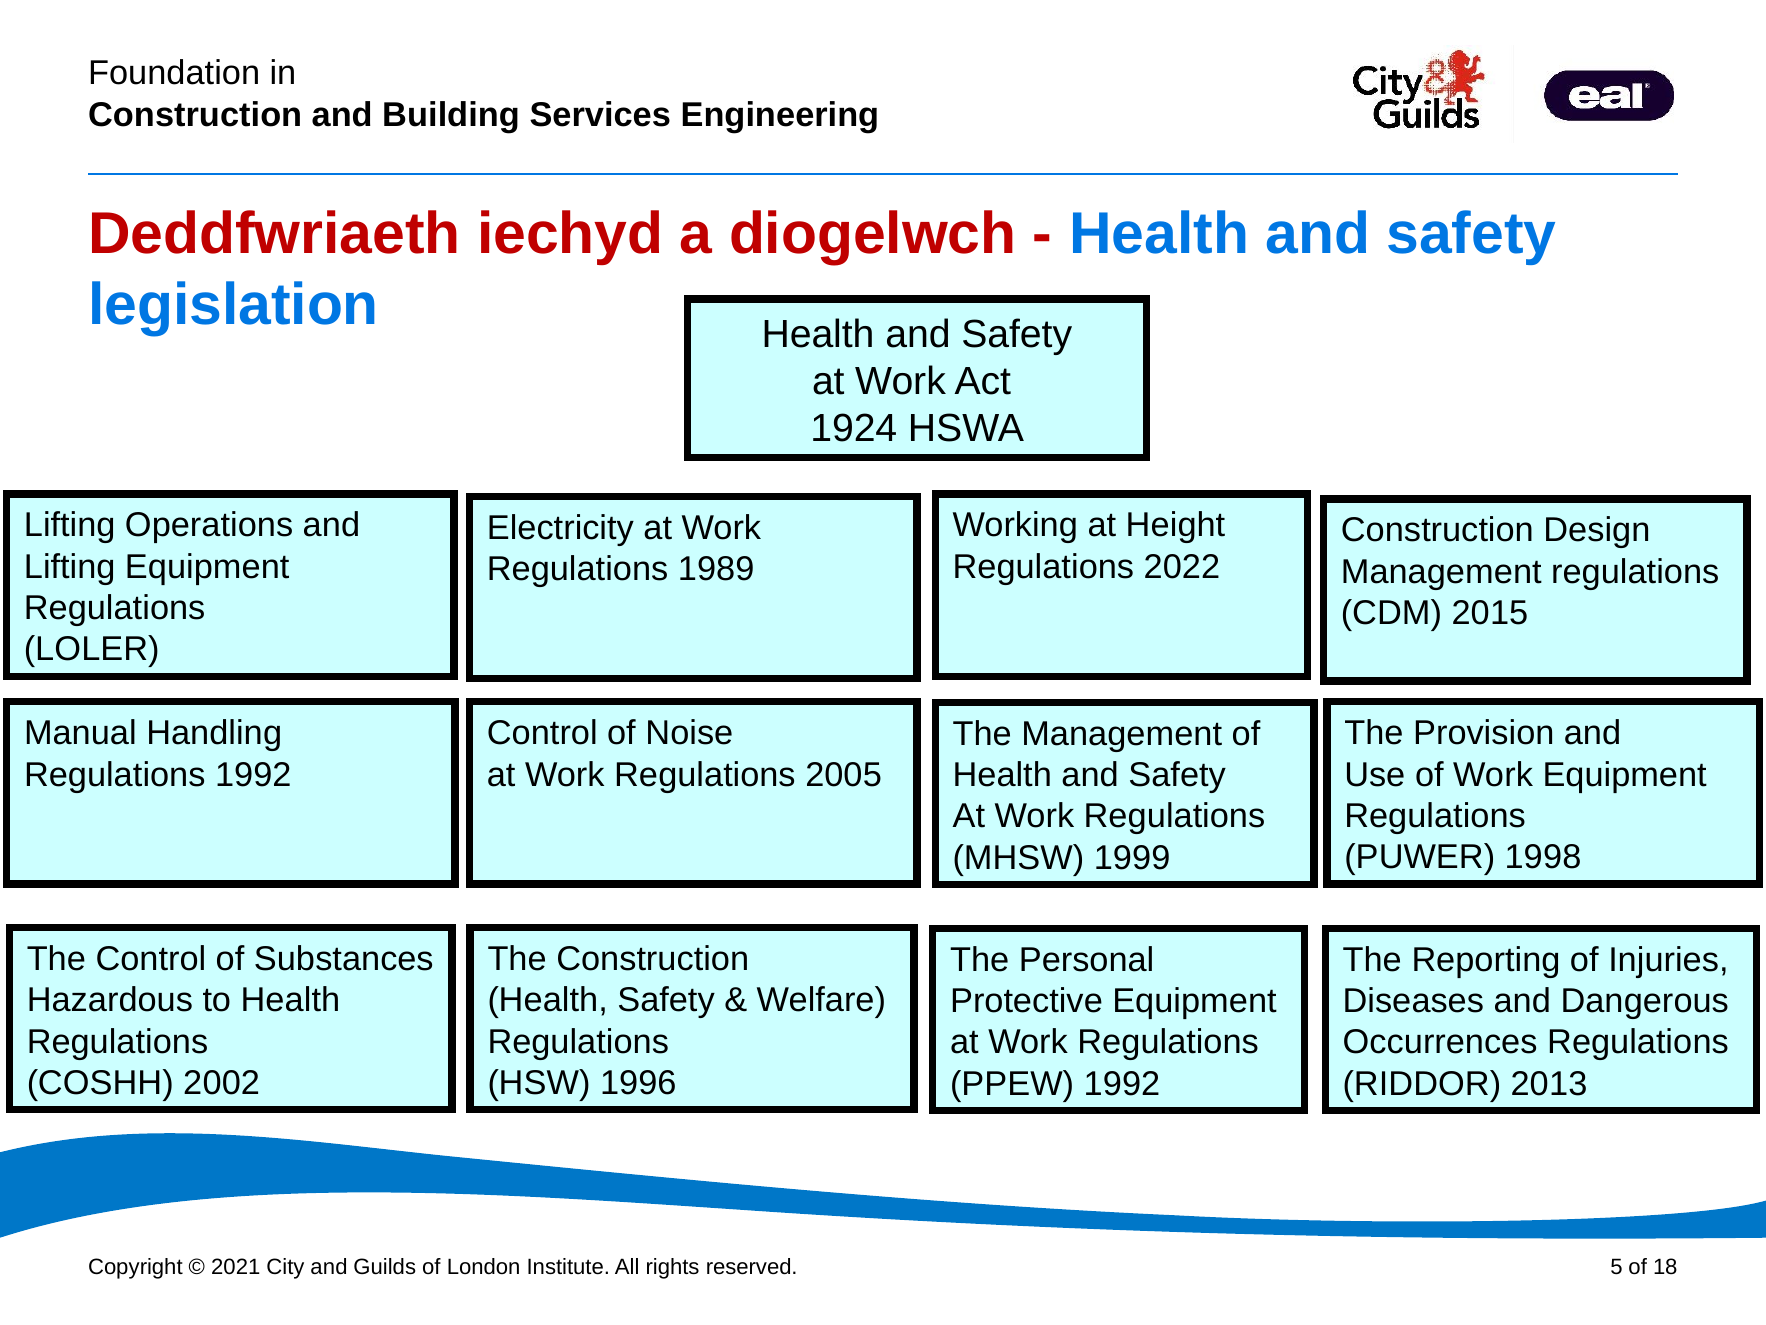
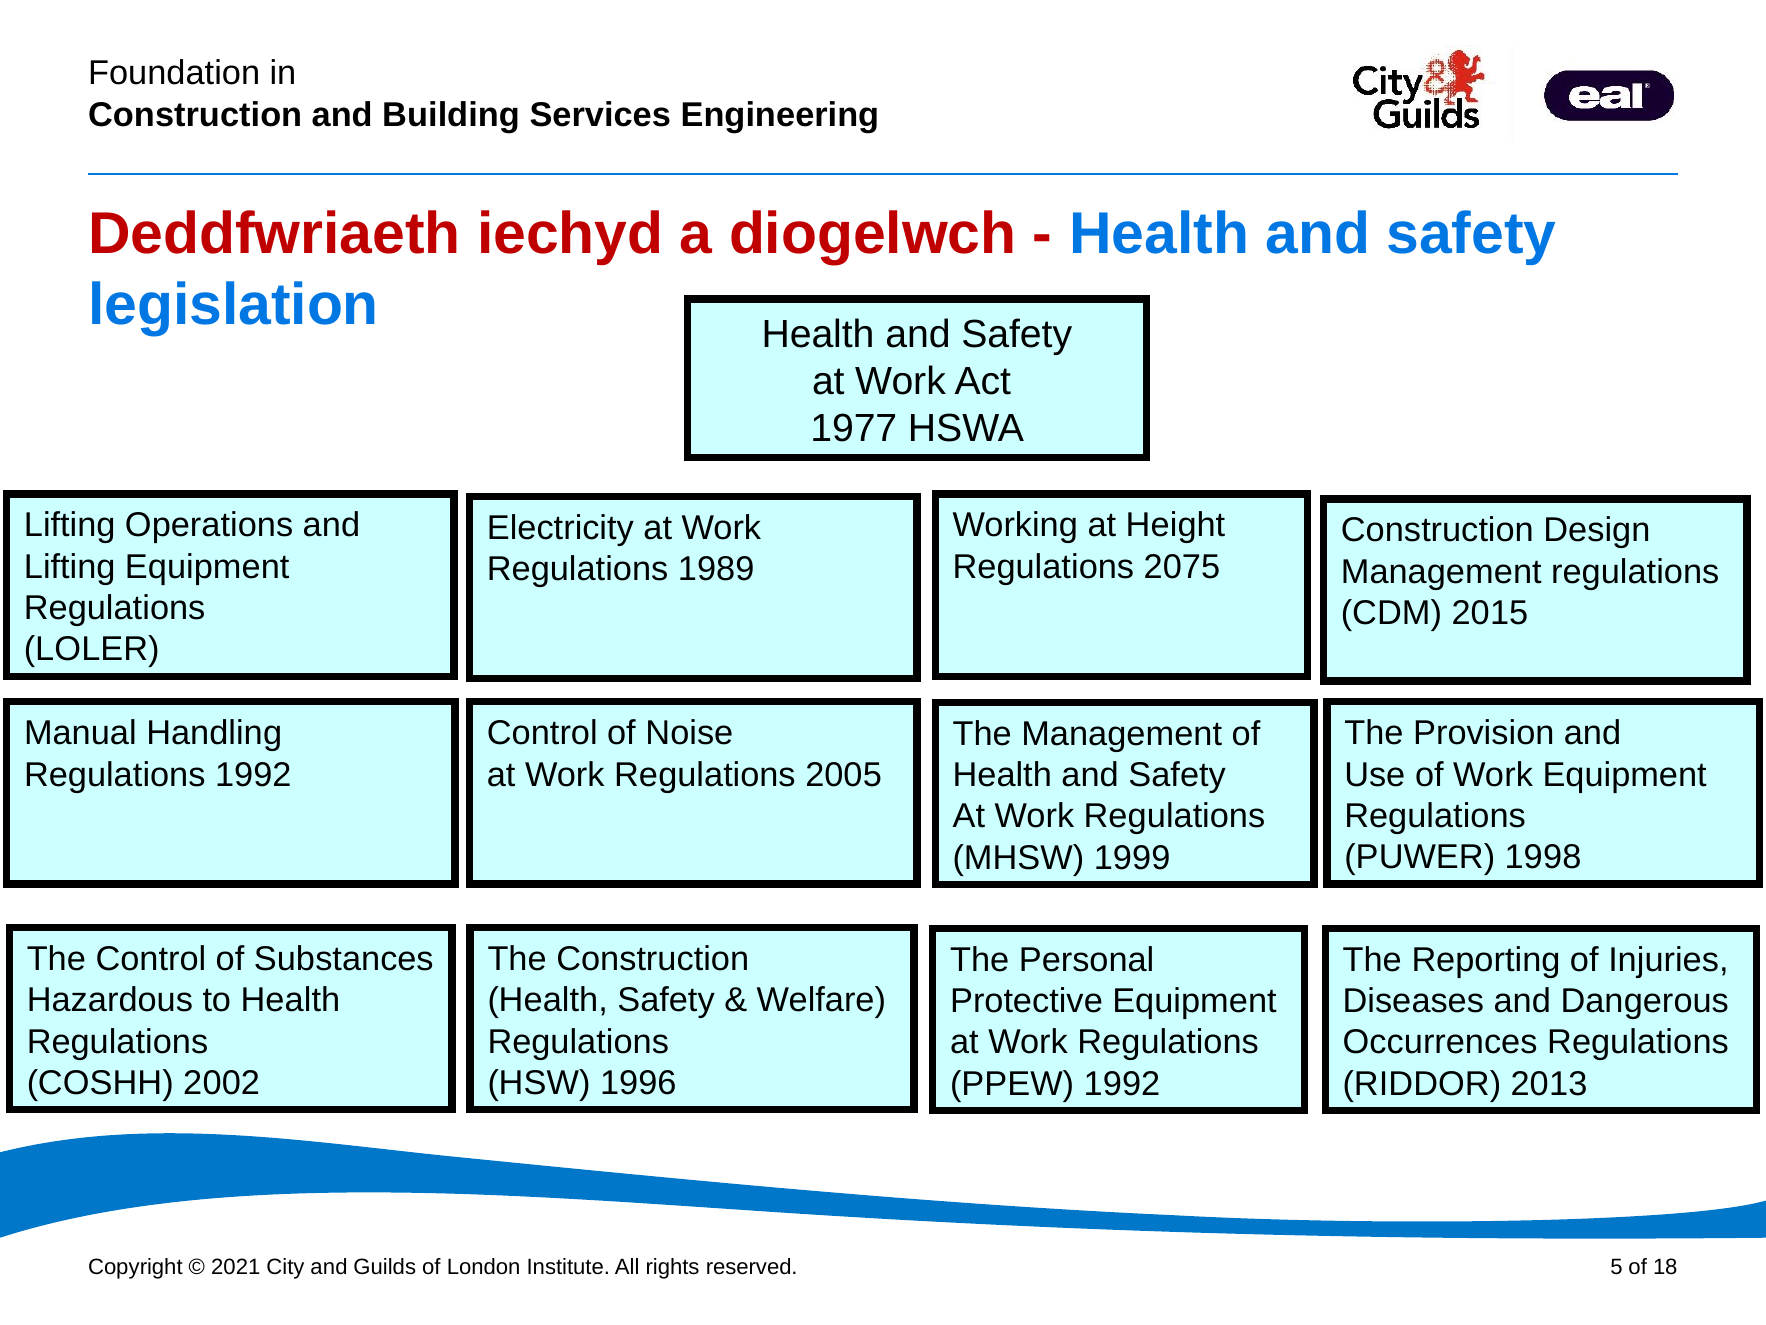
1924: 1924 -> 1977
2022: 2022 -> 2075
